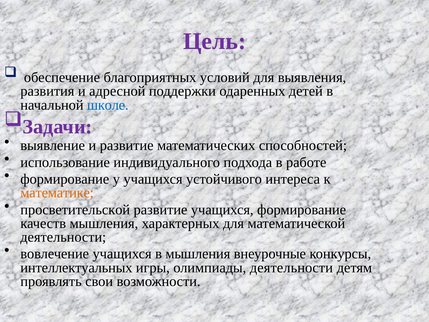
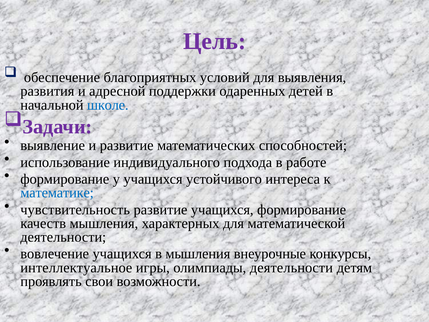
математике colour: orange -> blue
просветительской: просветительской -> чувствительность
интеллектуальных: интеллектуальных -> интеллектуальное
